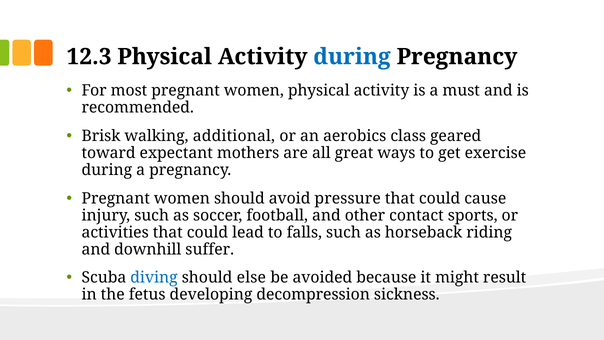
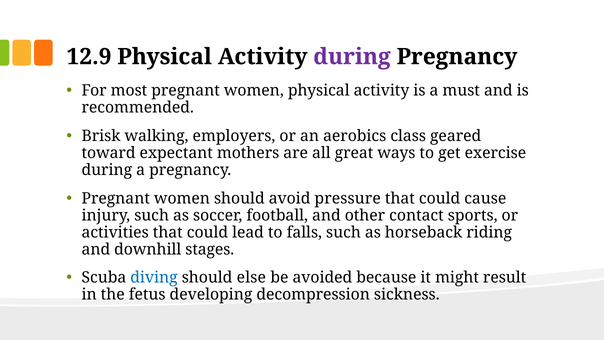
12.3: 12.3 -> 12.9
during at (352, 57) colour: blue -> purple
additional: additional -> employers
suffer: suffer -> stages
